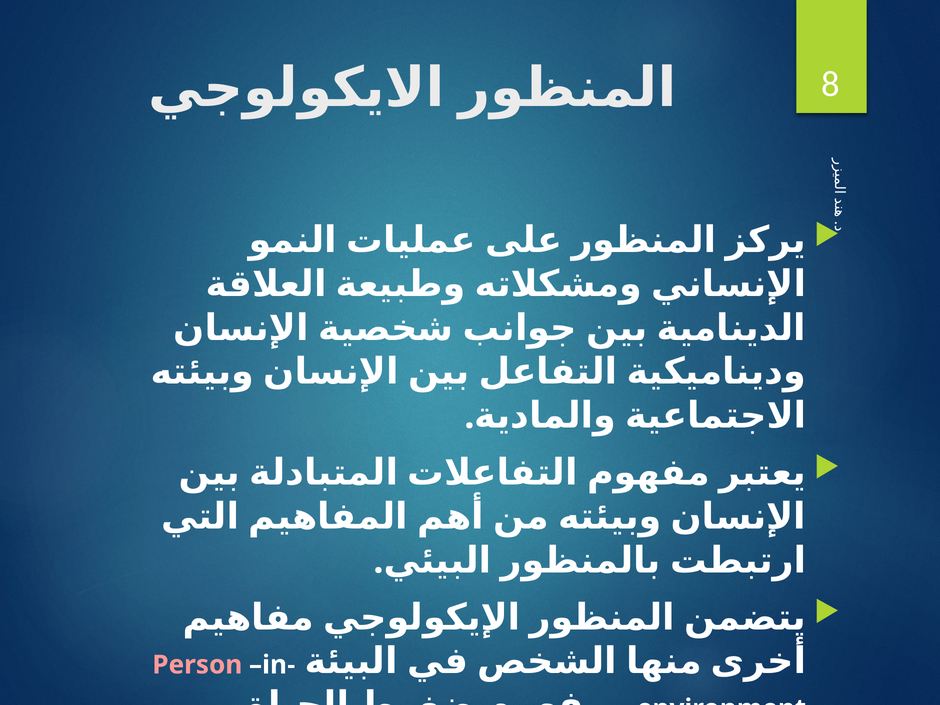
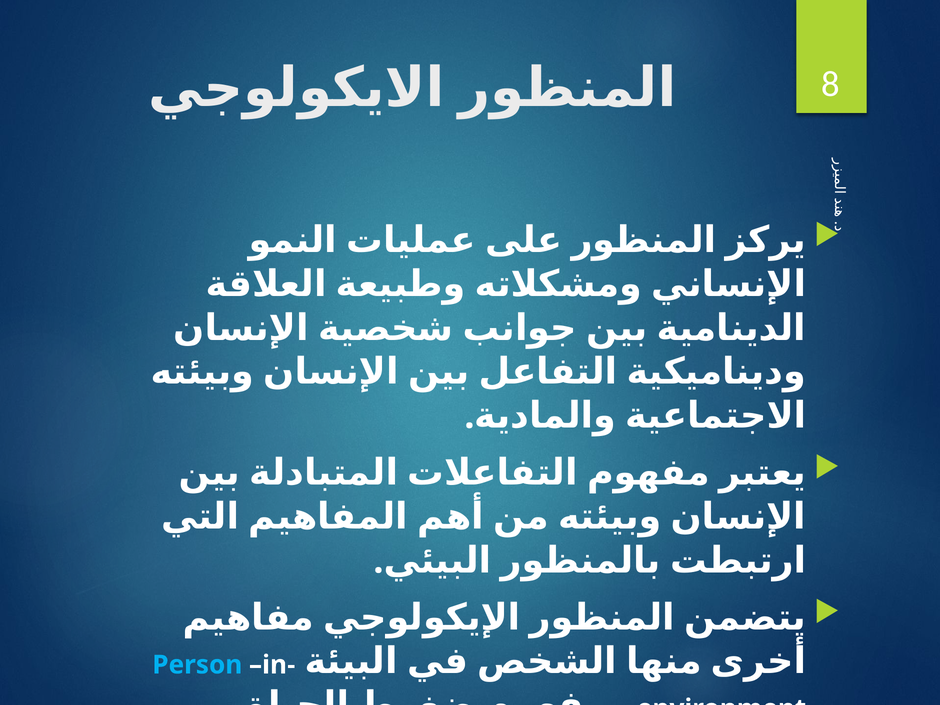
Person colour: pink -> light blue
